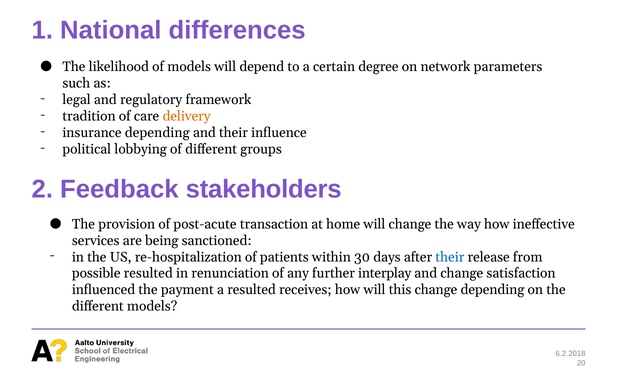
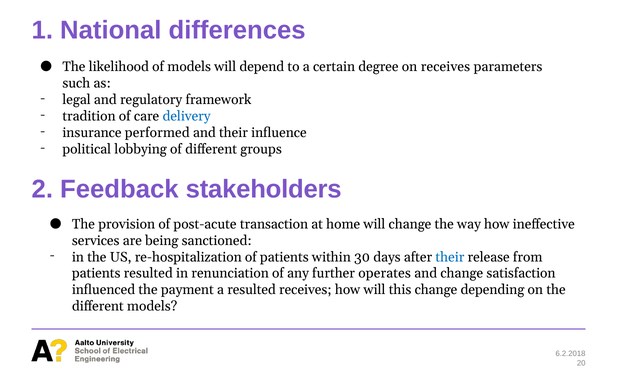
on network: network -> receives
delivery colour: orange -> blue
insurance depending: depending -> performed
possible at (96, 273): possible -> patients
interplay: interplay -> operates
